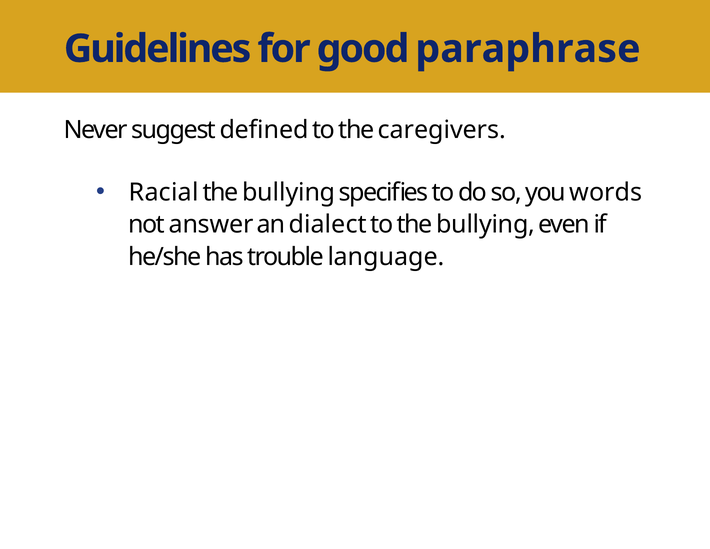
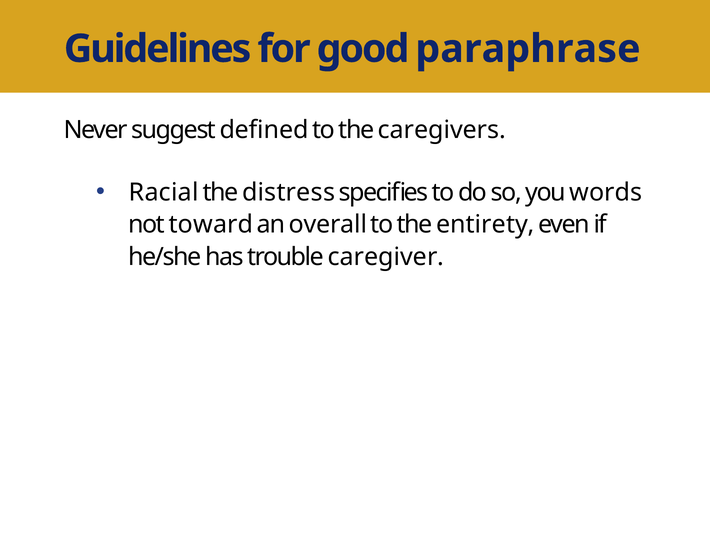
bullying at (289, 192): bullying -> distress
answer: answer -> toward
dialect: dialect -> overall
to the bullying: bullying -> entirety
language: language -> caregiver
